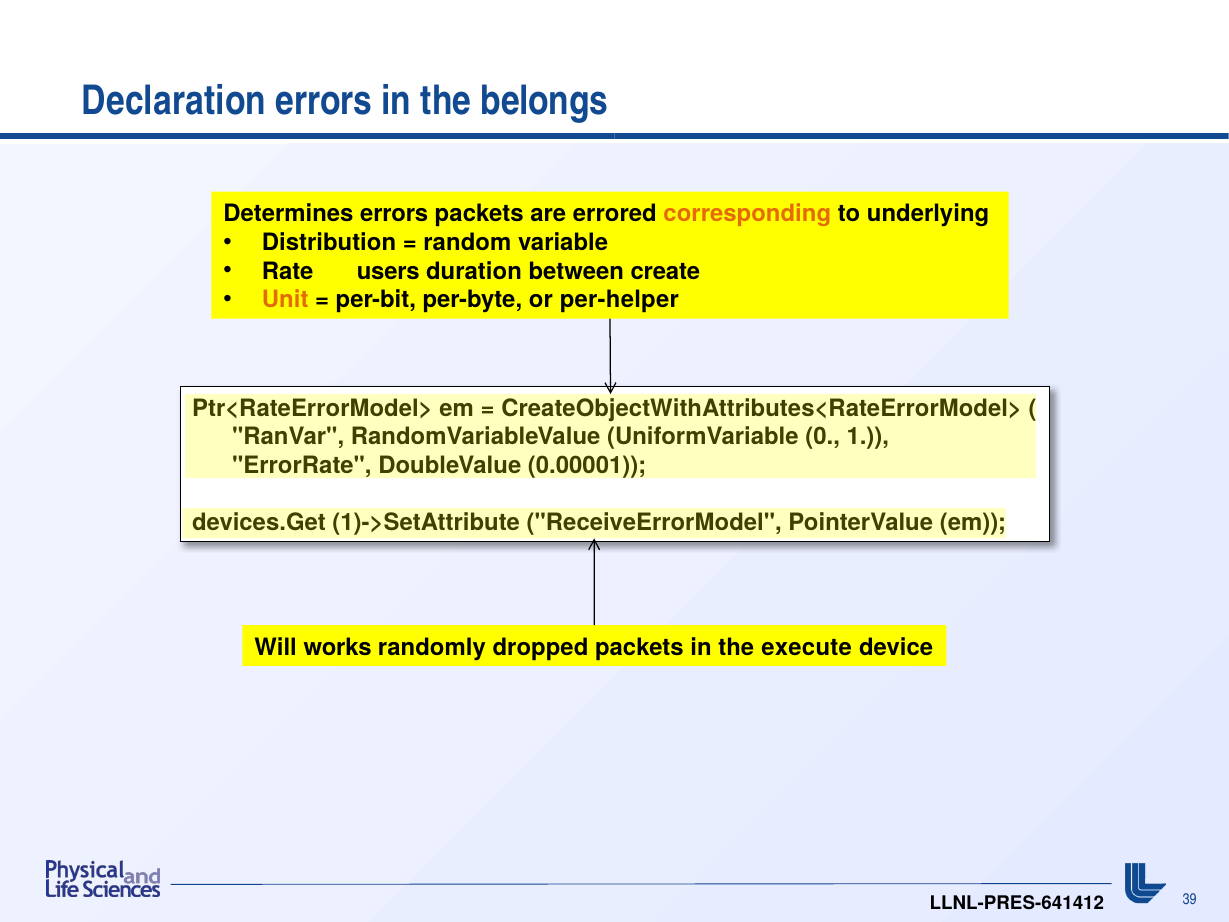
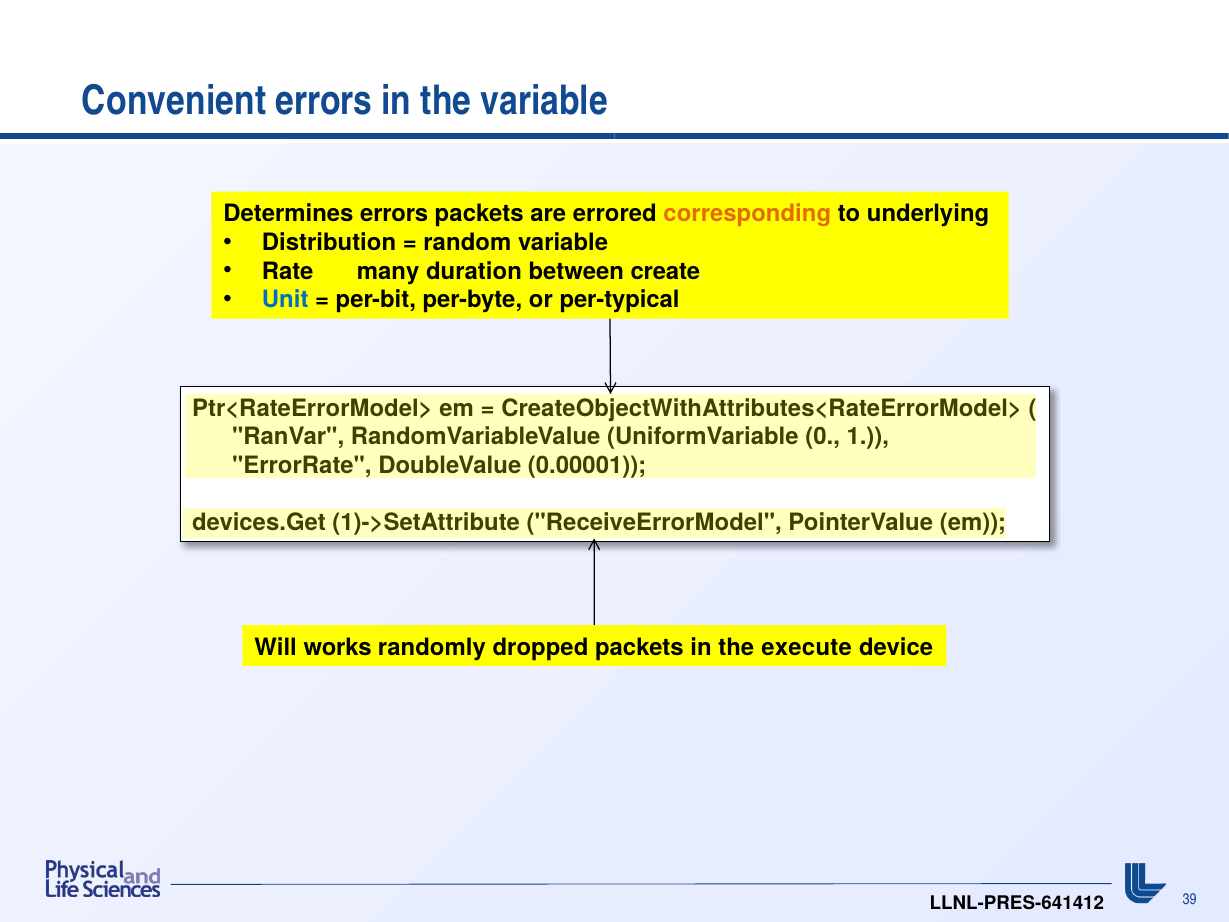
Declaration: Declaration -> Convenient
the belongs: belongs -> variable
users: users -> many
Unit colour: orange -> blue
per-helper: per-helper -> per-typical
